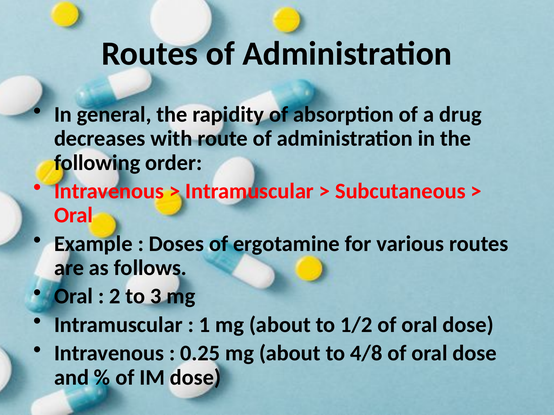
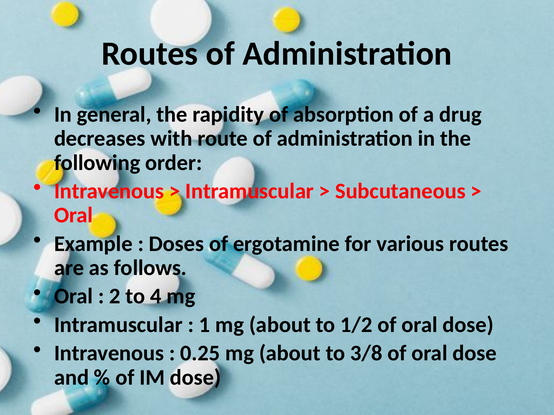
3: 3 -> 4
4/8: 4/8 -> 3/8
